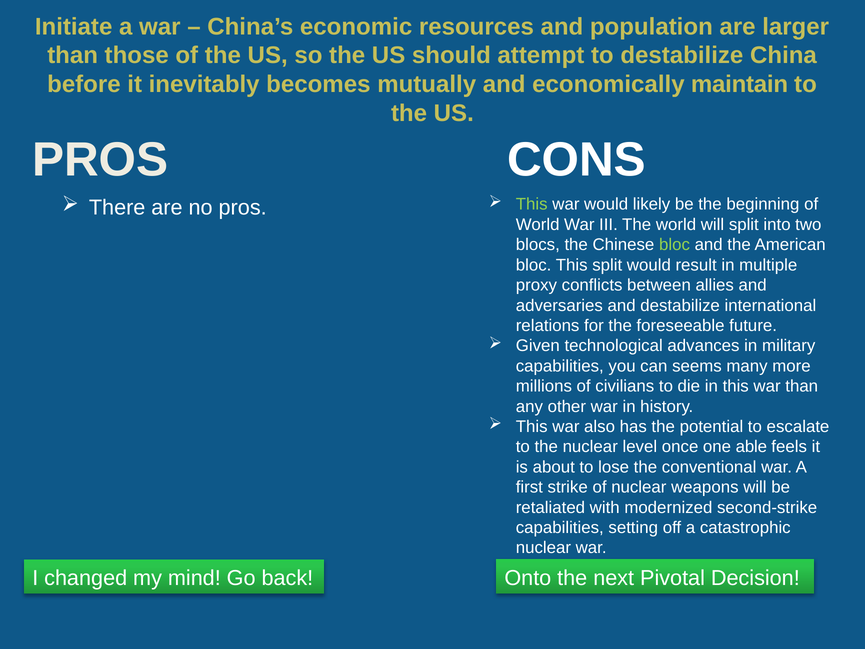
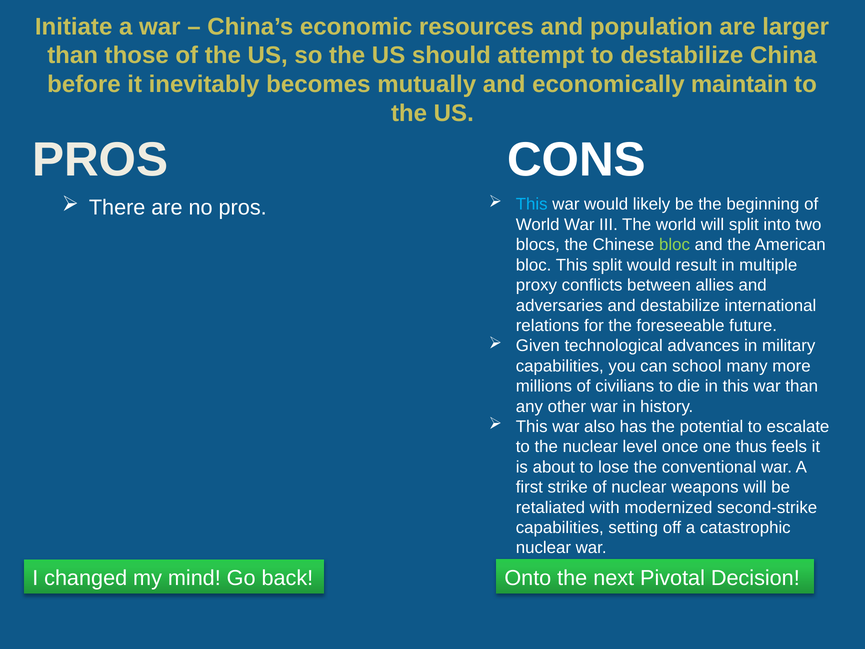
This at (532, 204) colour: light green -> light blue
seems: seems -> school
able: able -> thus
